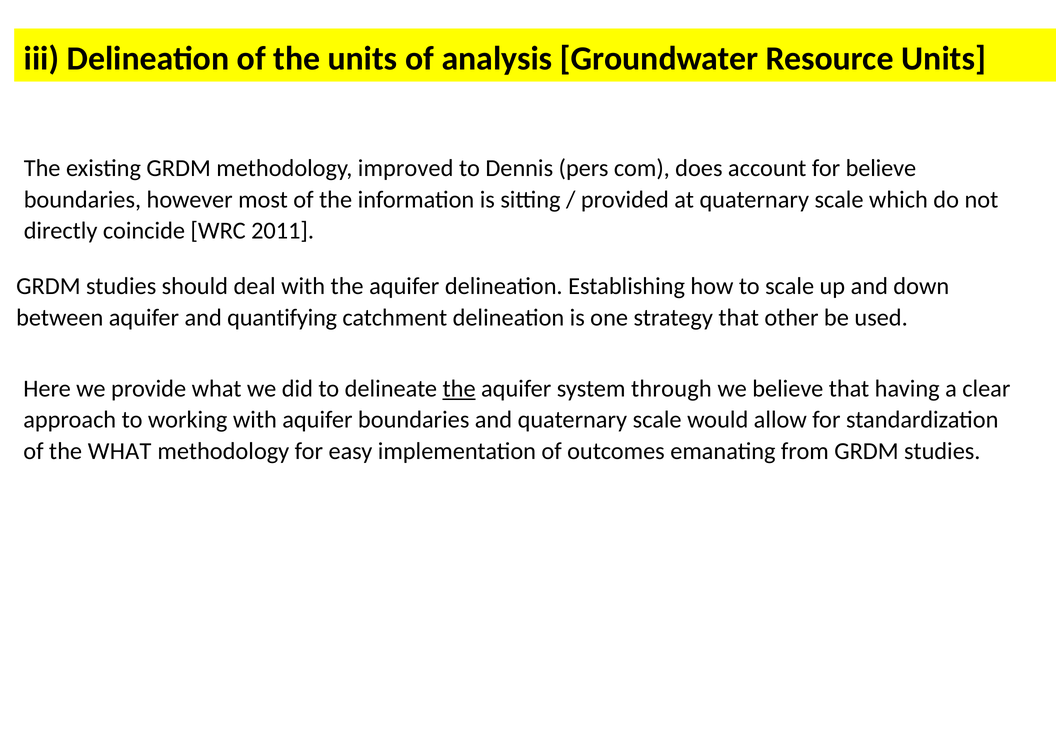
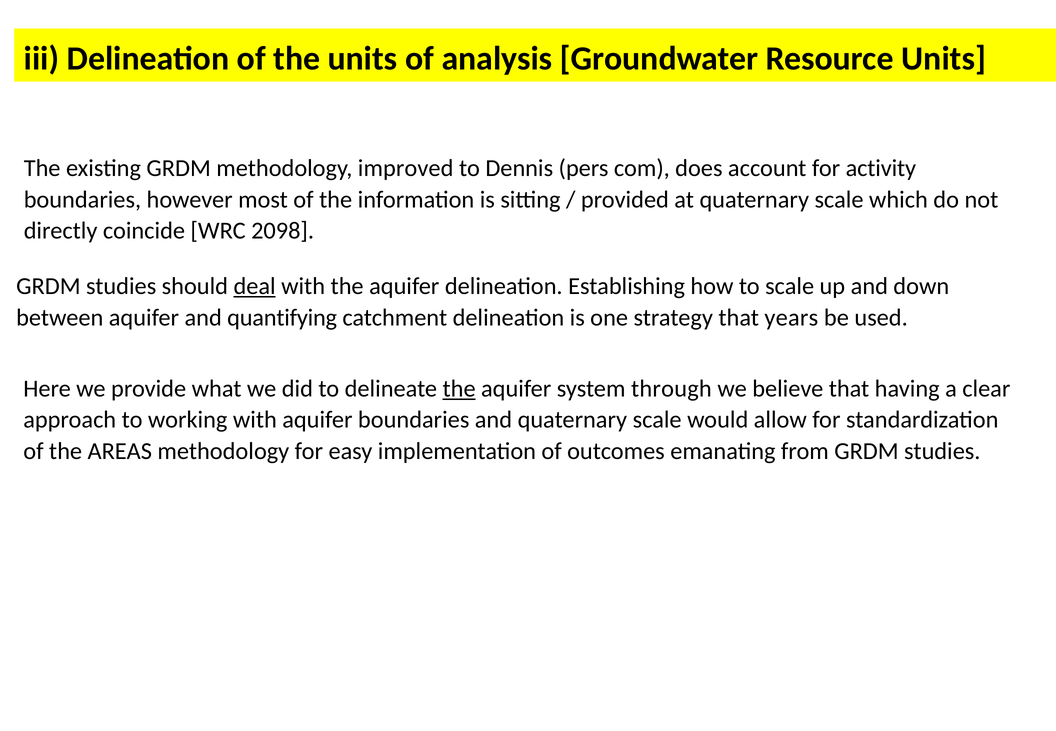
for believe: believe -> activity
2011: 2011 -> 2098
deal underline: none -> present
other: other -> years
the WHAT: WHAT -> AREAS
